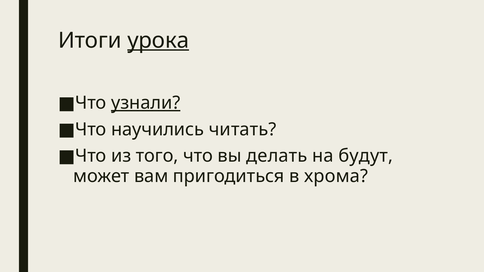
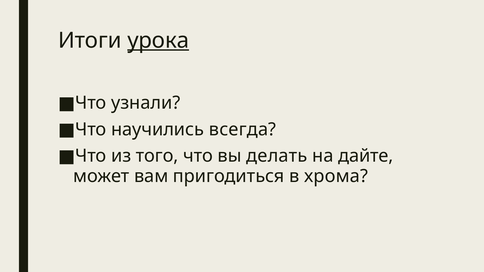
узнали underline: present -> none
читать: читать -> всегда
будут: будут -> дайте
